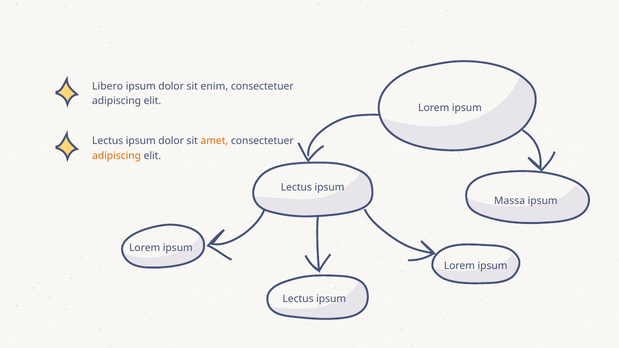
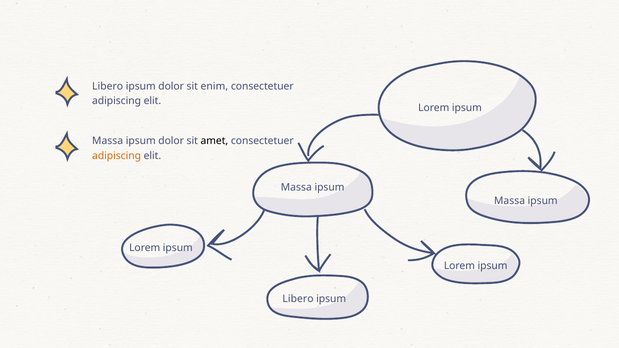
Lectus at (108, 141): Lectus -> Massa
amet colour: orange -> black
Lectus at (296, 188): Lectus -> Massa
Lectus at (298, 299): Lectus -> Libero
